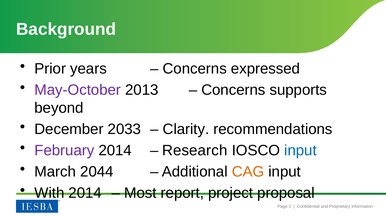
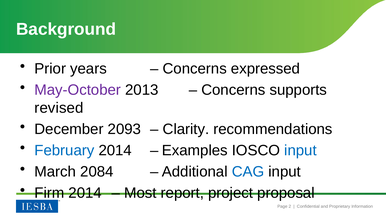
beyond: beyond -> revised
2033: 2033 -> 2093
February colour: purple -> blue
Research: Research -> Examples
2044: 2044 -> 2084
CAG colour: orange -> blue
With: With -> Firm
